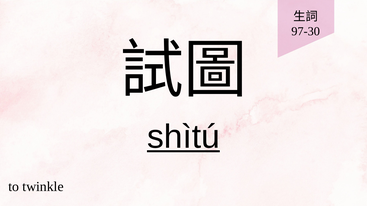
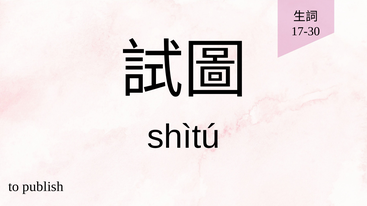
97-30: 97-30 -> 17-30
shìtú underline: present -> none
twinkle: twinkle -> publish
